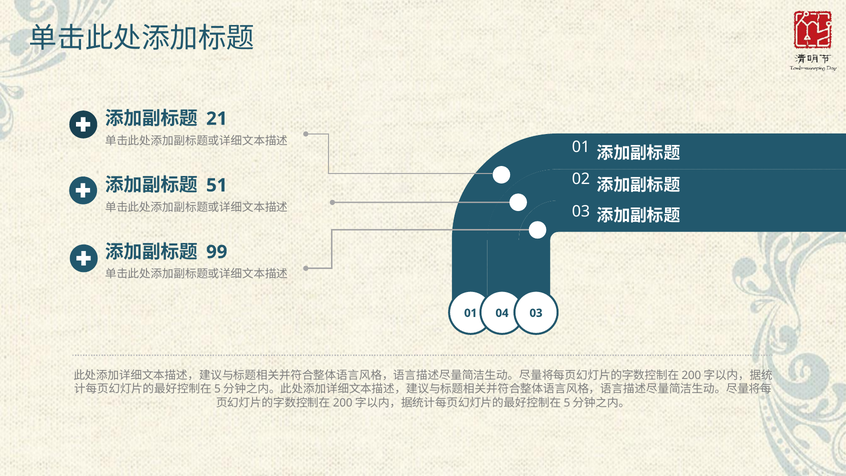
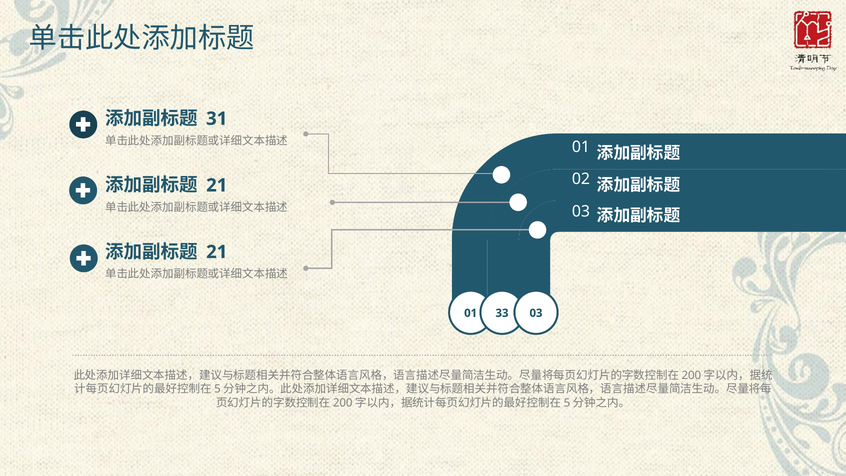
21: 21 -> 31
51 at (217, 185): 51 -> 21
99 at (217, 252): 99 -> 21
04: 04 -> 33
